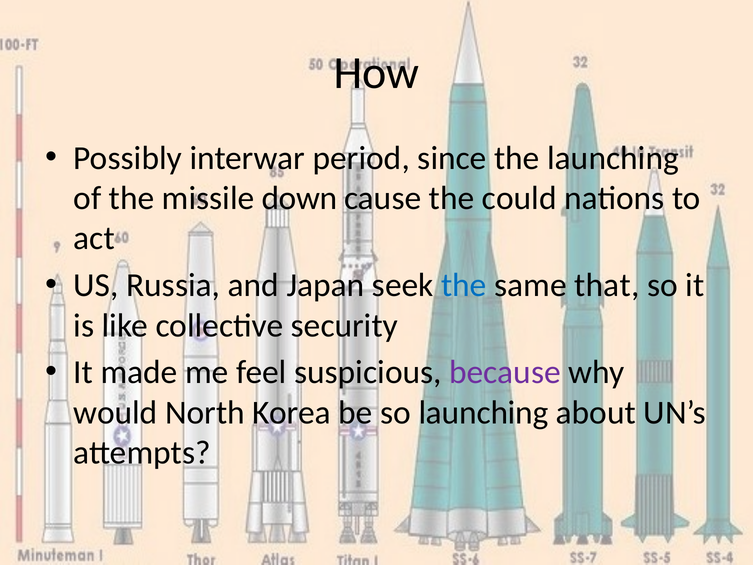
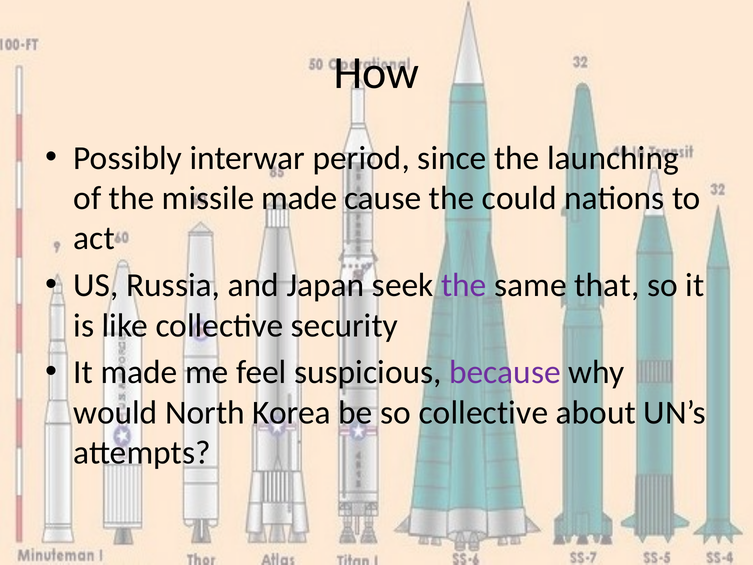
missile down: down -> made
the at (464, 285) colour: blue -> purple
so launching: launching -> collective
